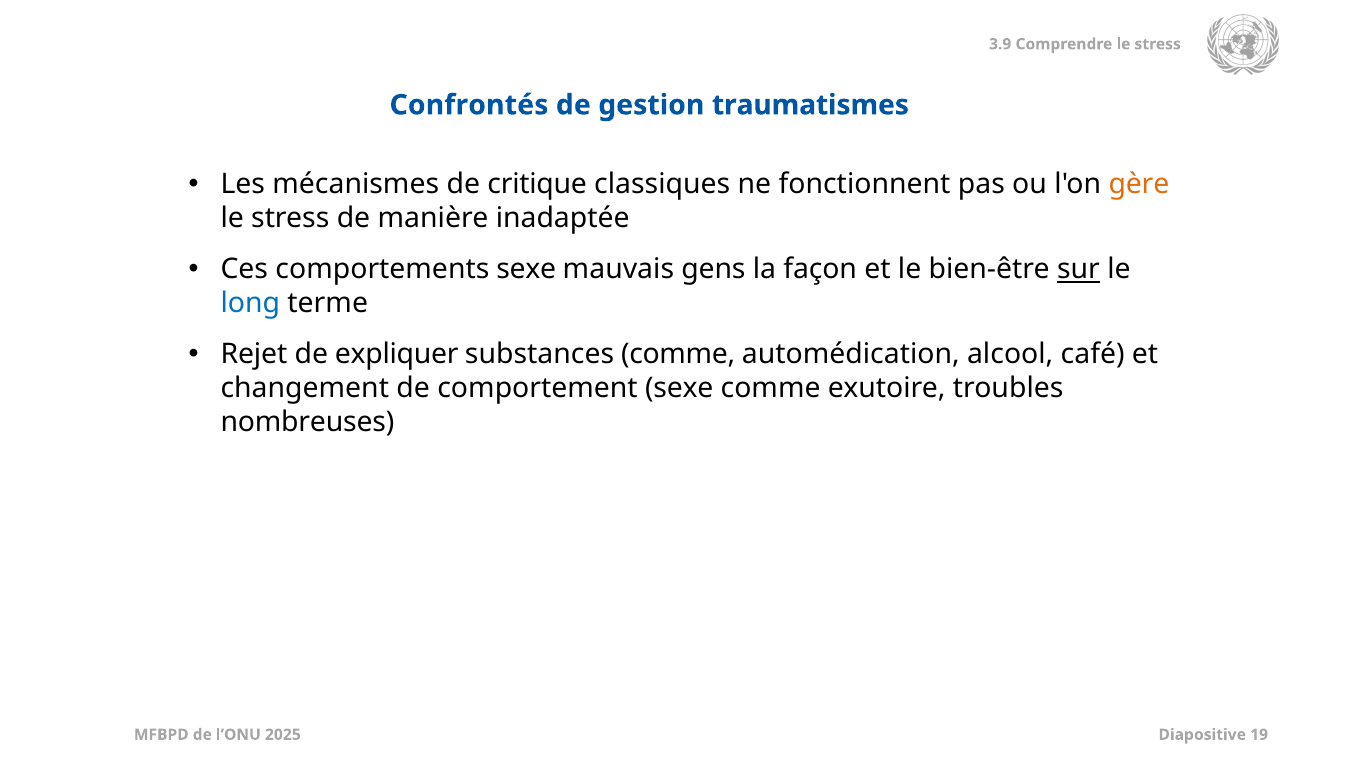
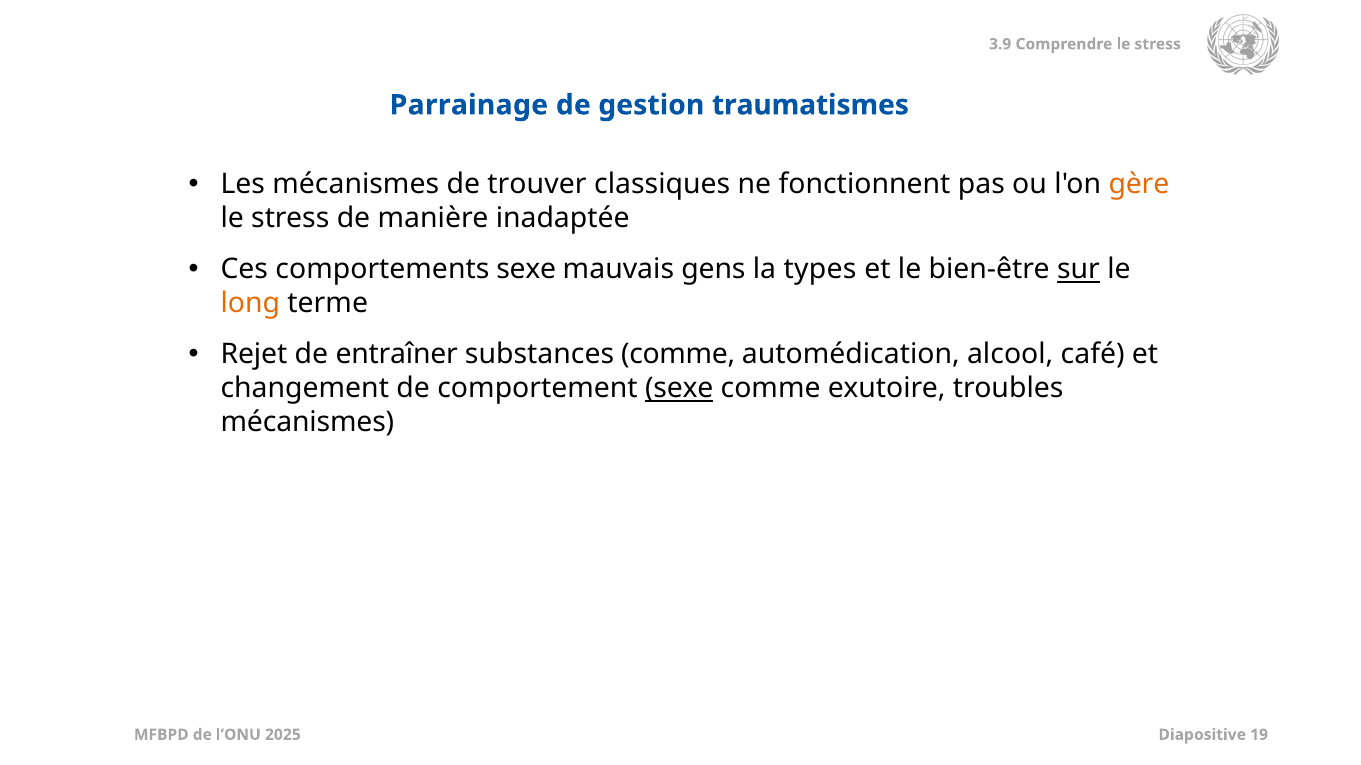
Confrontés: Confrontés -> Parrainage
critique: critique -> trouver
façon: façon -> types
long colour: blue -> orange
expliquer: expliquer -> entraîner
sexe at (679, 389) underline: none -> present
nombreuses at (307, 423): nombreuses -> mécanismes
